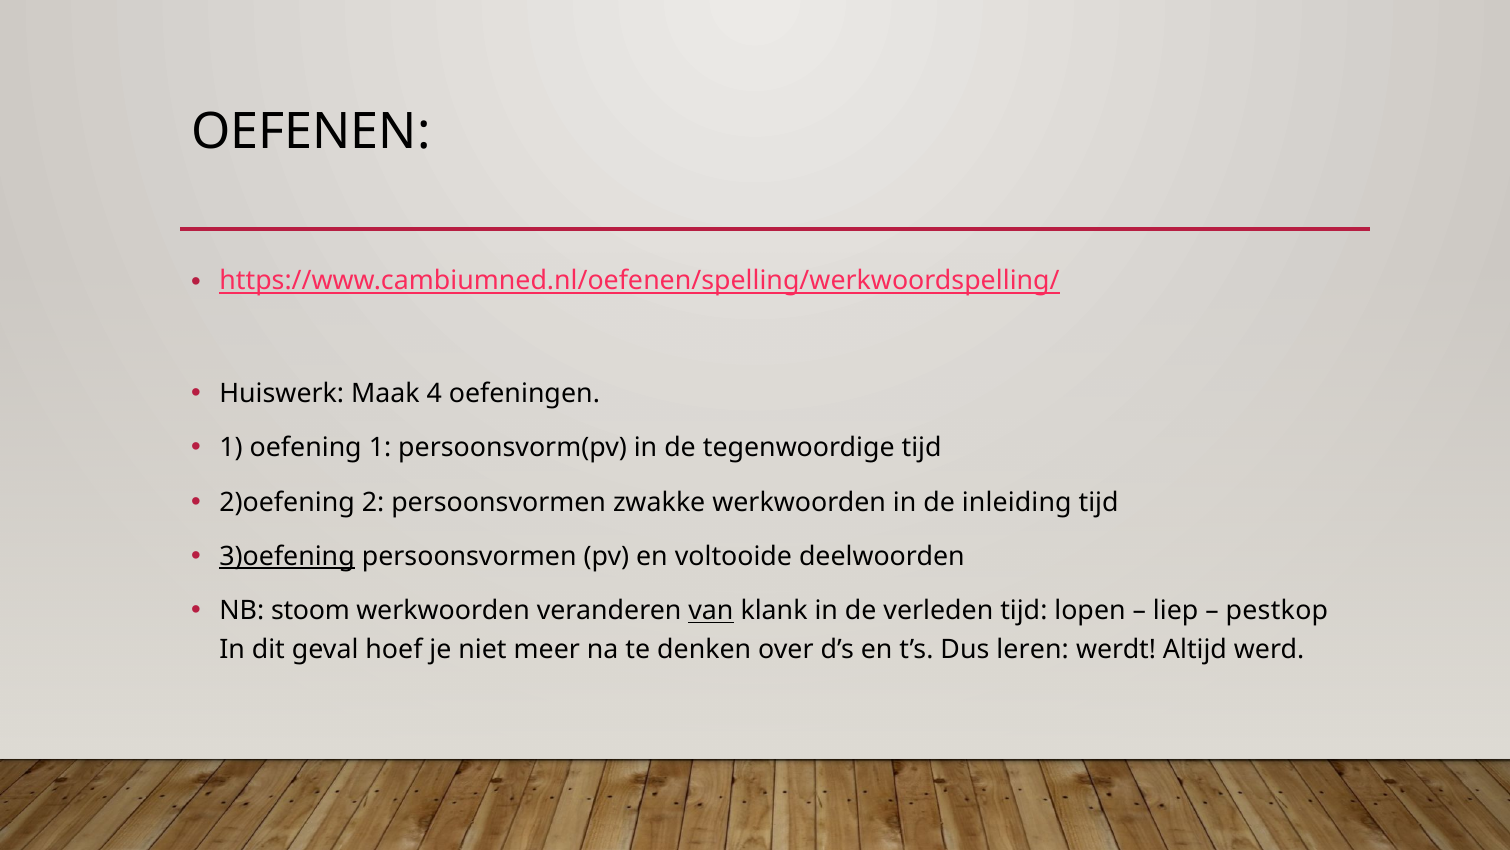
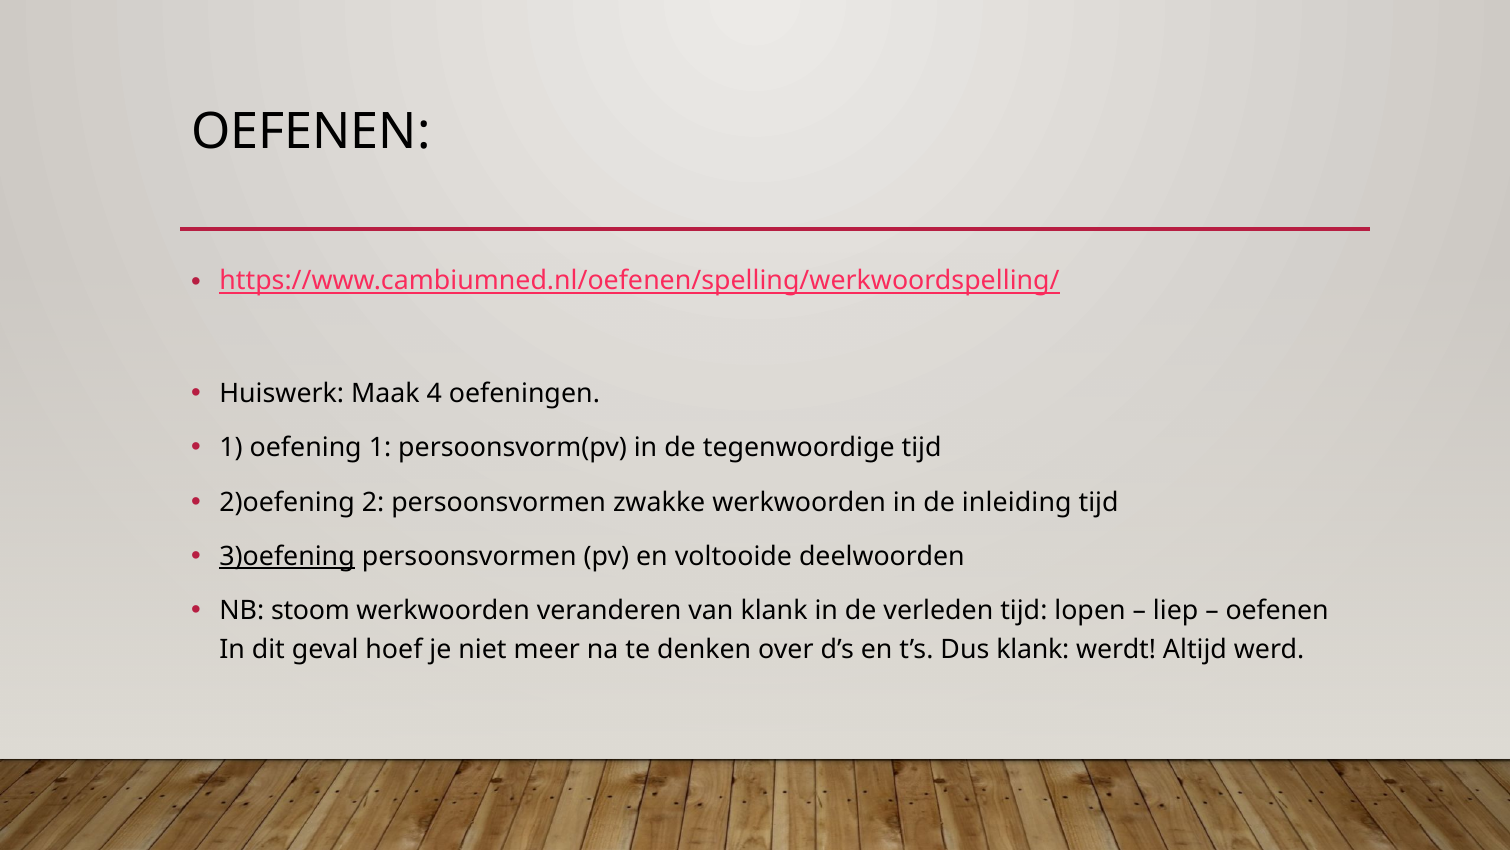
van underline: present -> none
pestkop at (1277, 611): pestkop -> oefenen
Dus leren: leren -> klank
